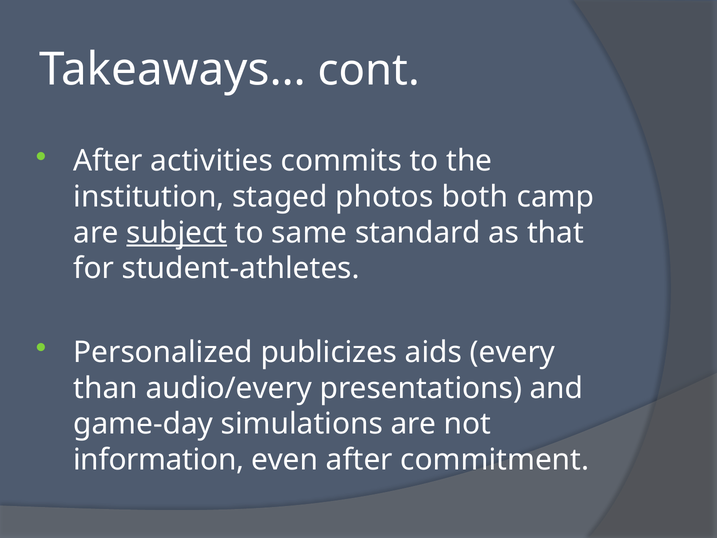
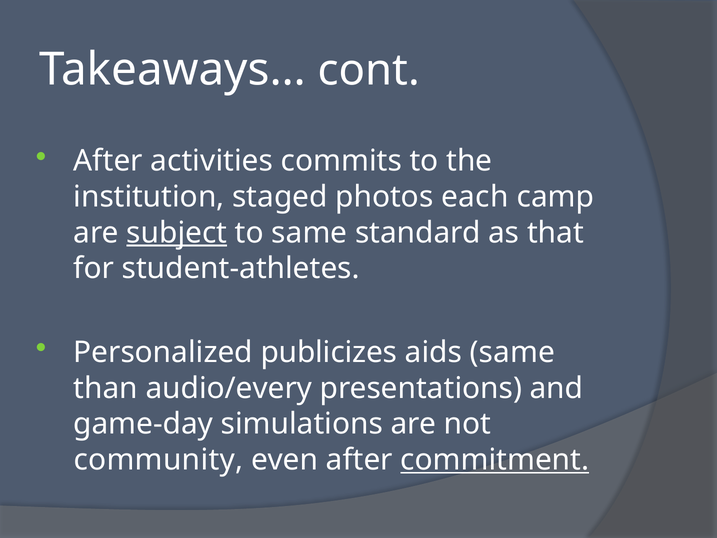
both: both -> each
aids every: every -> same
information: information -> community
commitment underline: none -> present
